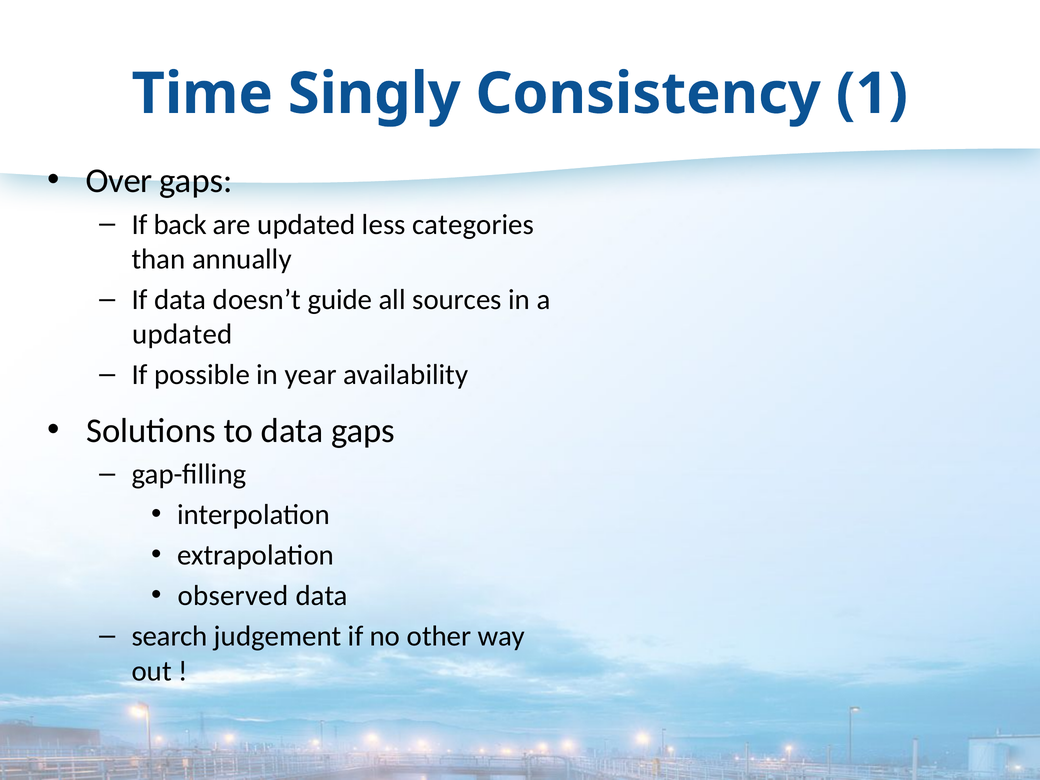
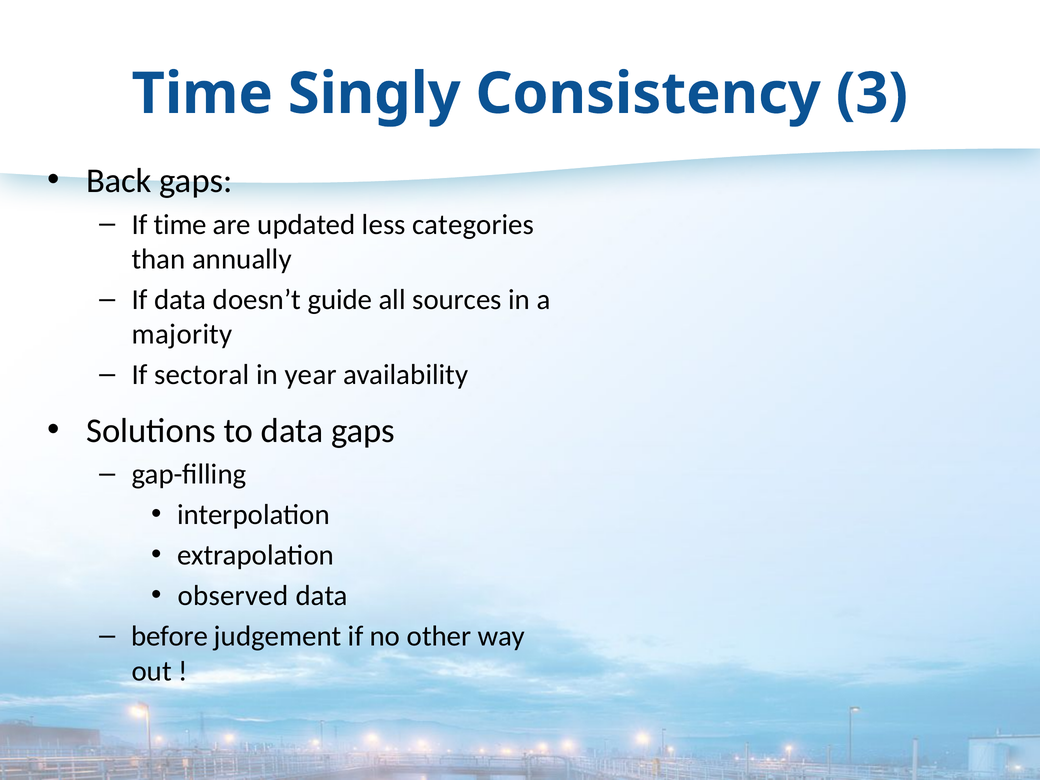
1: 1 -> 3
Over: Over -> Back
If back: back -> time
updated at (182, 334): updated -> majority
possible: possible -> sectoral
search: search -> before
